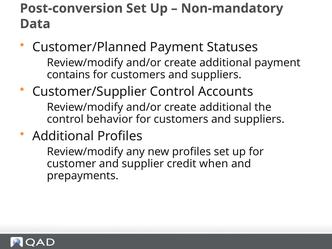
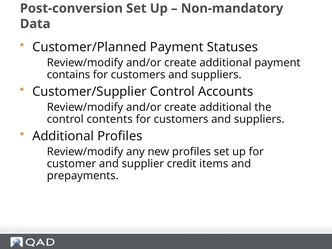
behavior: behavior -> contents
when: when -> items
